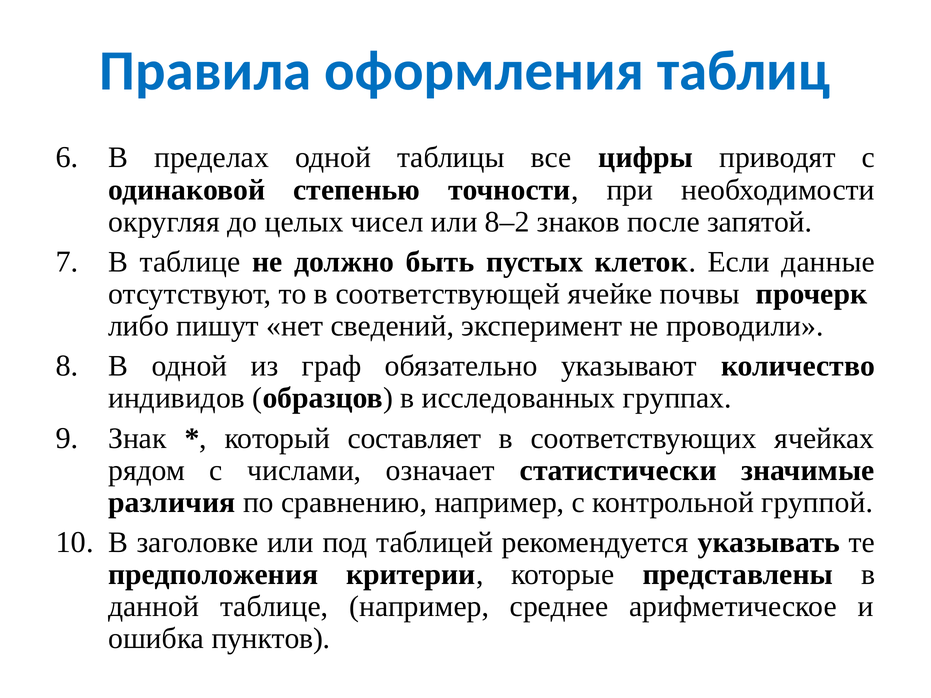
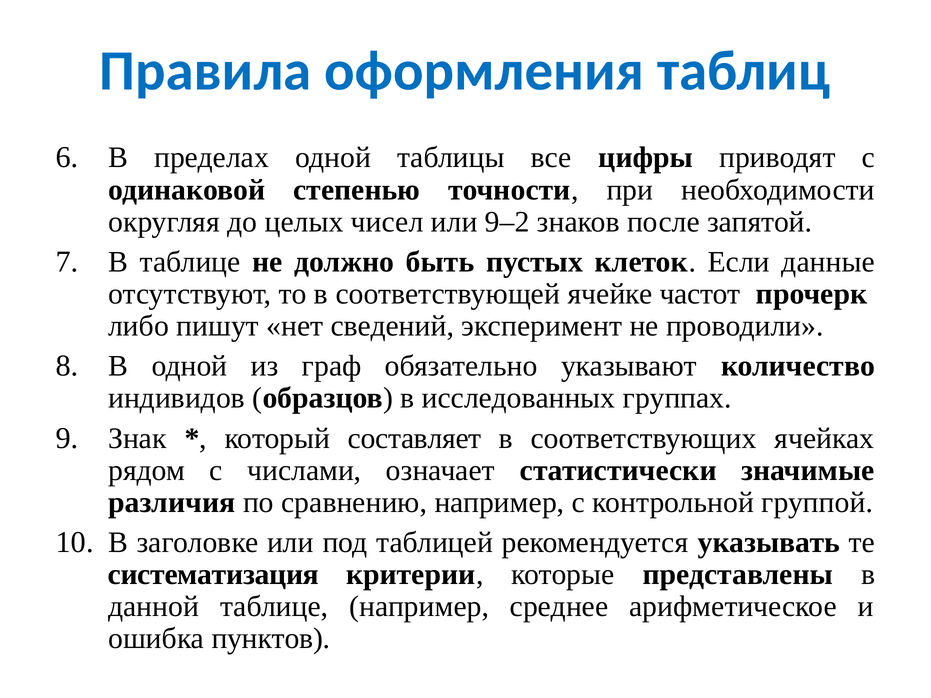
8–2: 8–2 -> 9–2
почвы: почвы -> частот
предположения: предположения -> систематизация
